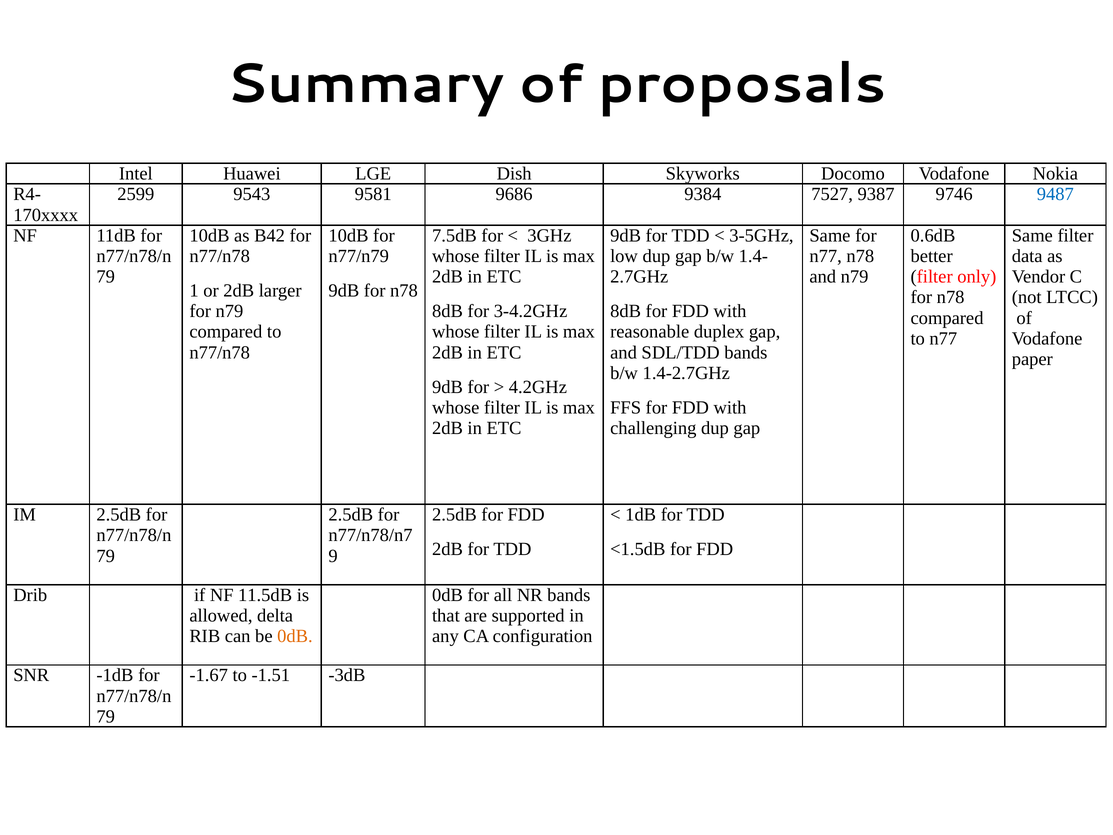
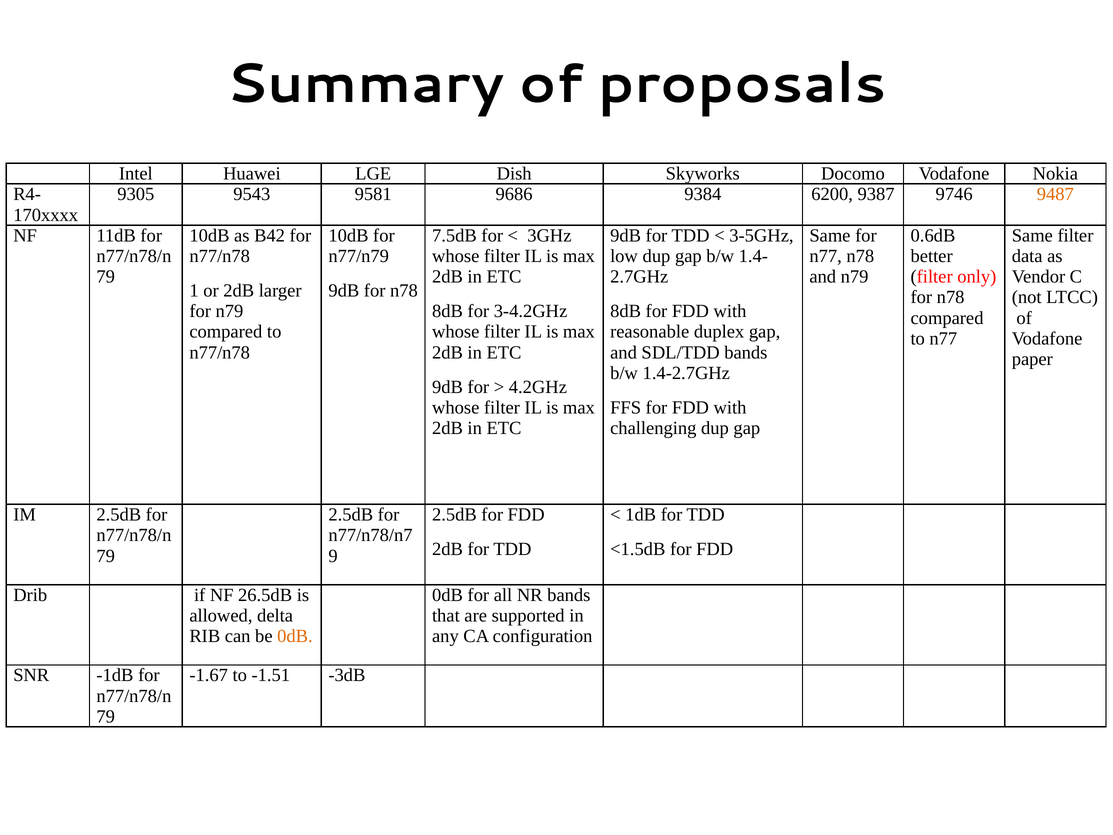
2599: 2599 -> 9305
7527: 7527 -> 6200
9487 colour: blue -> orange
11.5dB: 11.5dB -> 26.5dB
